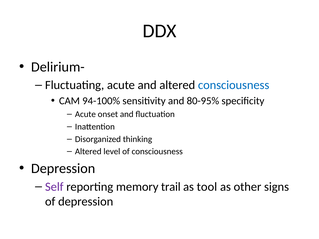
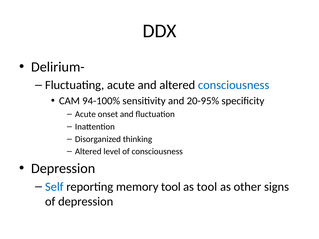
80-95%: 80-95% -> 20-95%
Self colour: purple -> blue
memory trail: trail -> tool
